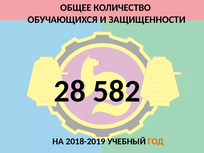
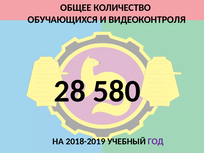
ЗАЩИЩЕННОСТИ: ЗАЩИЩЕННОСТИ -> ВИДЕОКОНТРОЛЯ
582: 582 -> 580
ГОД colour: orange -> purple
